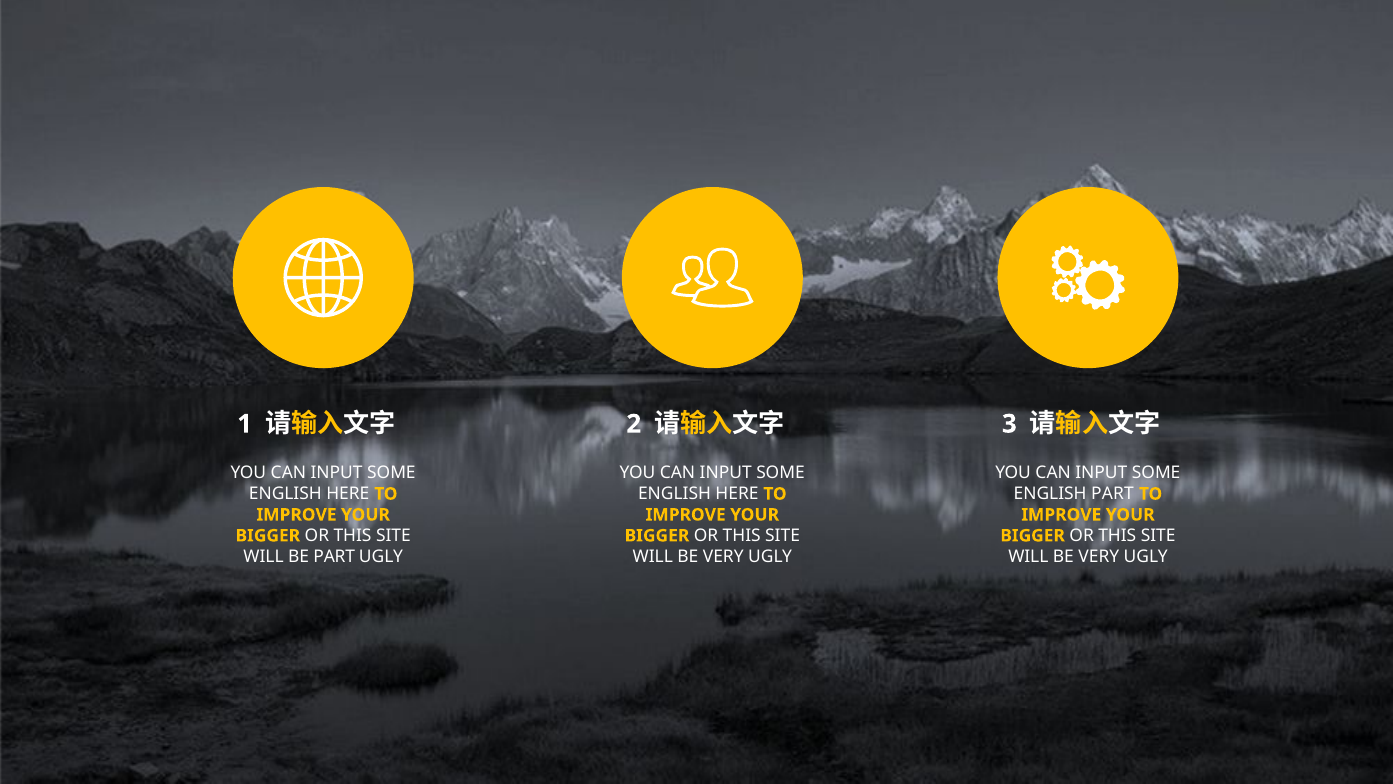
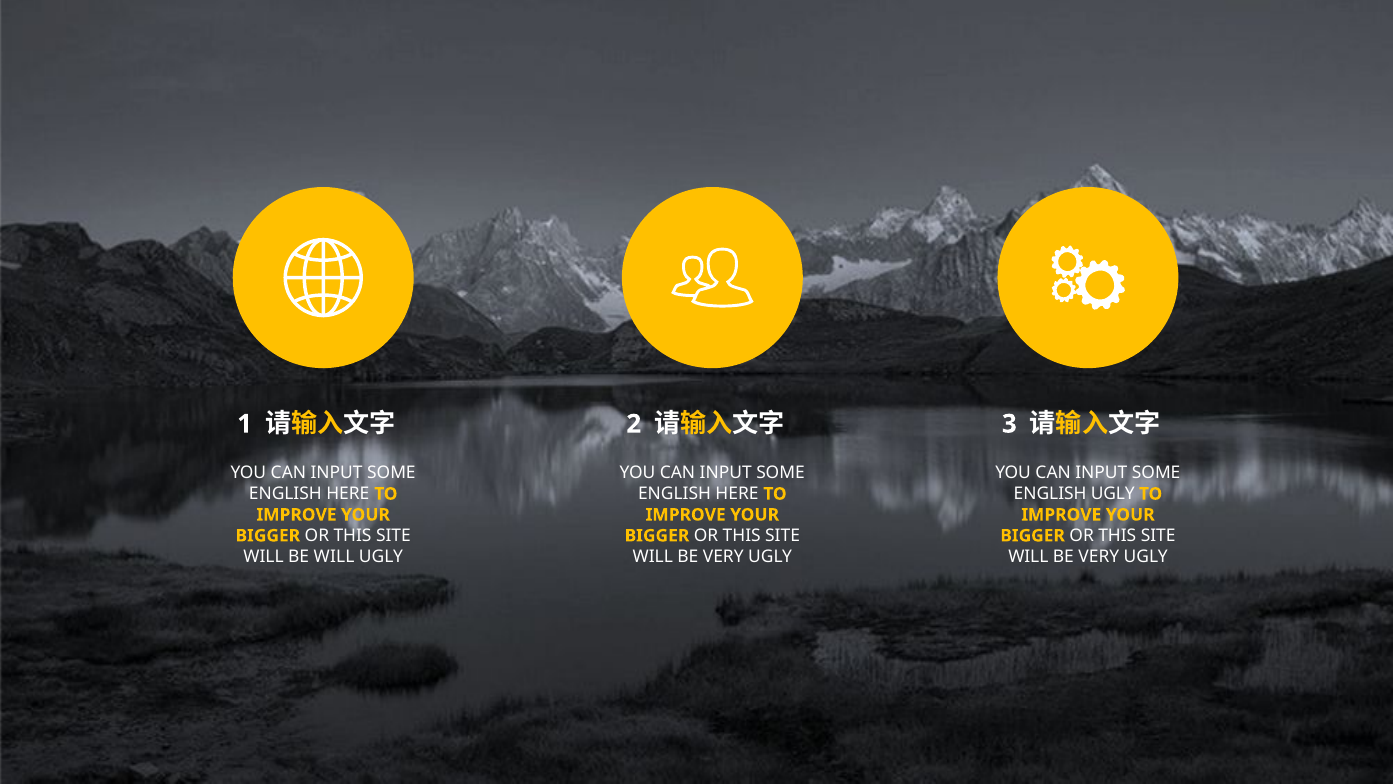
ENGLISH PART: PART -> UGLY
BE PART: PART -> WILL
